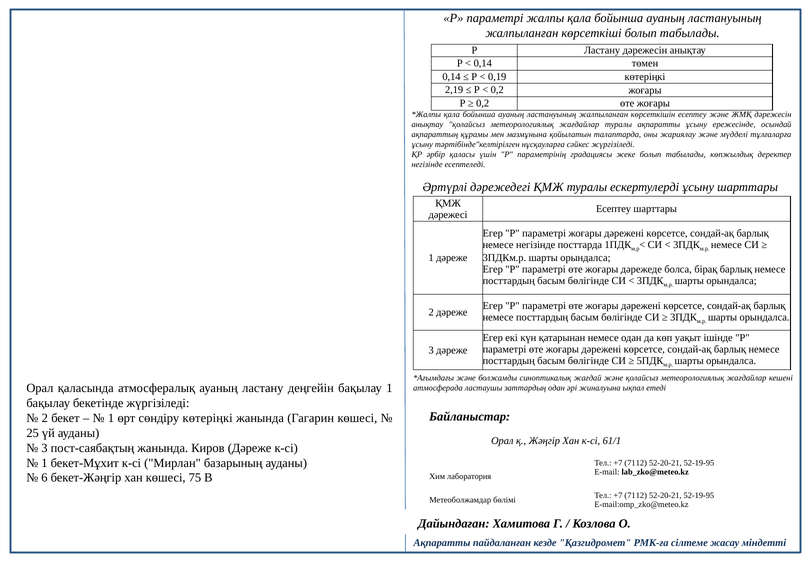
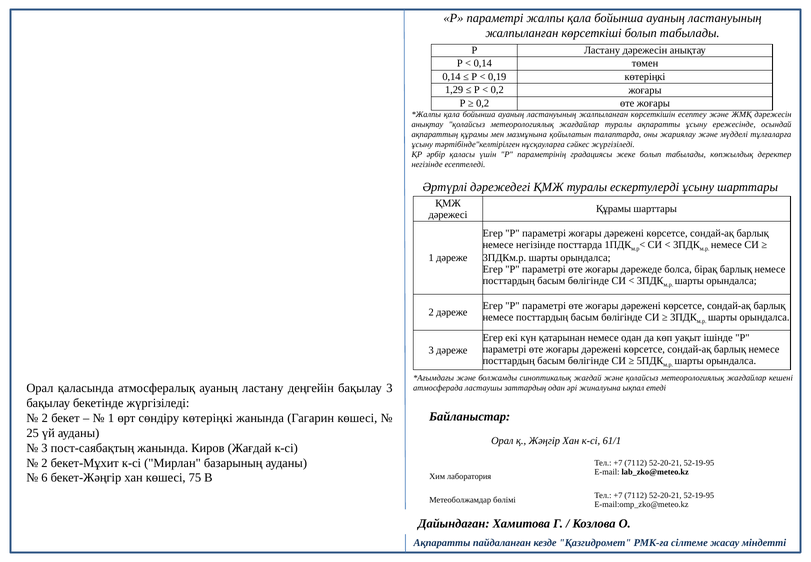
2,19: 2,19 -> 1,29
Есептеу at (614, 209): Есептеу -> Құрамы
бақылау 1: 1 -> 3
Киров Дәреже: Дәреже -> Жағдай
1 at (44, 462): 1 -> 2
